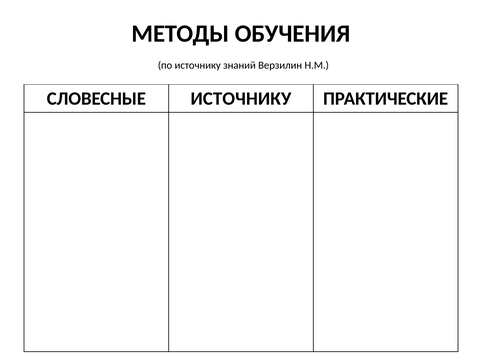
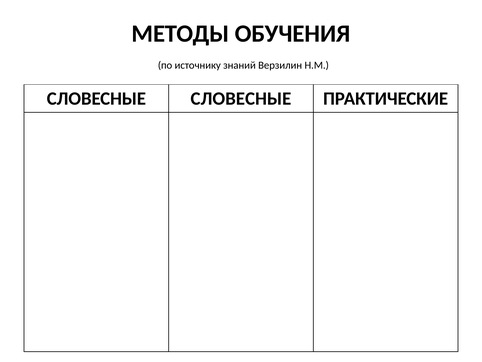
СЛОВЕСНЫЕ ИСТОЧНИКУ: ИСТОЧНИКУ -> СЛОВЕСНЫЕ
